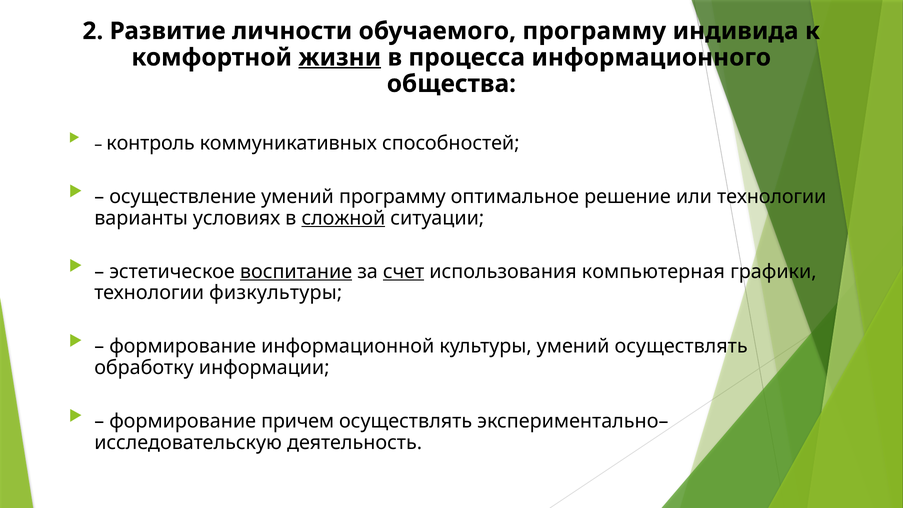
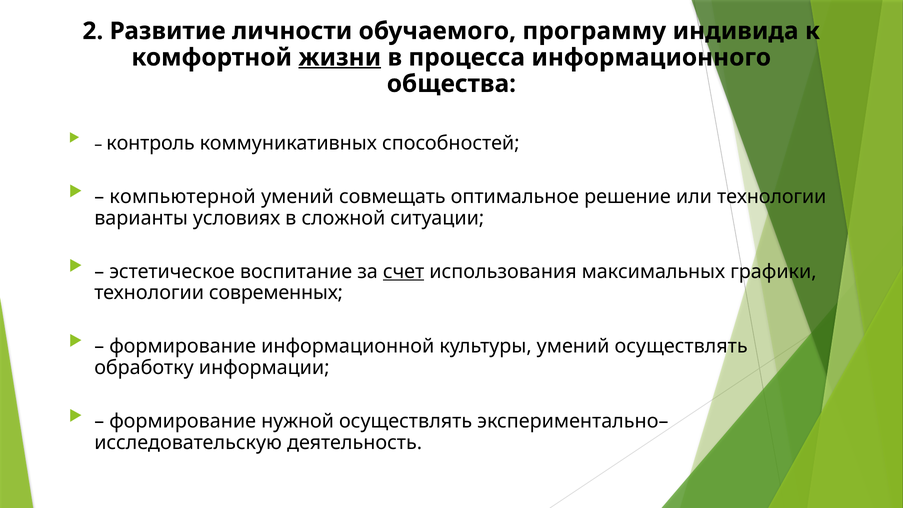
осуществление: осуществление -> компьютерной
умений программу: программу -> совмещать
сложной underline: present -> none
воспитание underline: present -> none
компьютерная: компьютерная -> максимальных
физкультуры: физкультуры -> современных
причем: причем -> нужной
